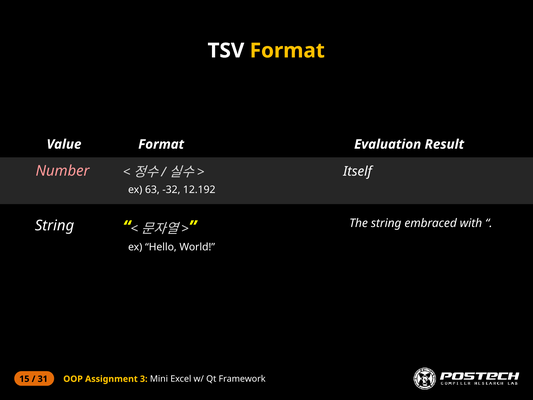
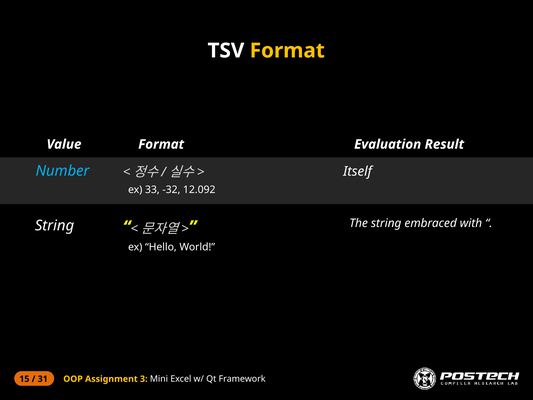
Number colour: pink -> light blue
63: 63 -> 33
12.192: 12.192 -> 12.092
